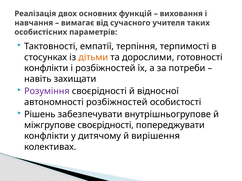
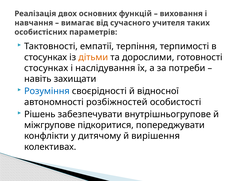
конфлікти at (46, 68): конфлікти -> стосунках
і розбіжностей: розбіжностей -> наслідування
Розуміння colour: purple -> blue
міжгрупове своєрідності: своєрідності -> підкоритися
